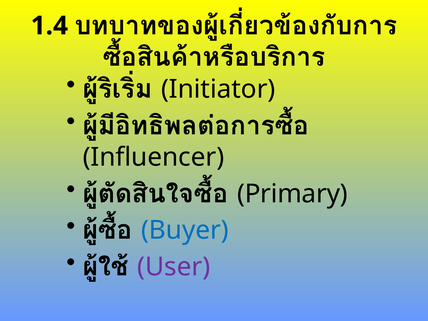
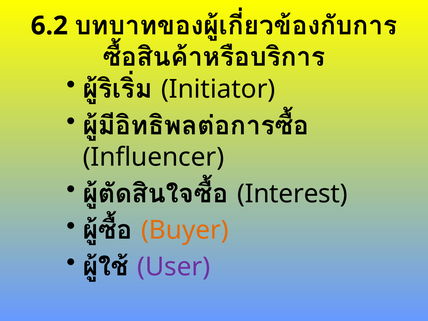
1.4: 1.4 -> 6.2
Primary: Primary -> Interest
Buyer colour: blue -> orange
